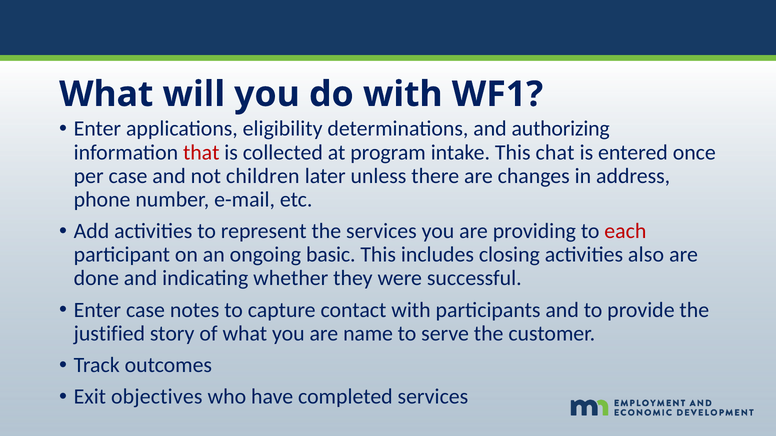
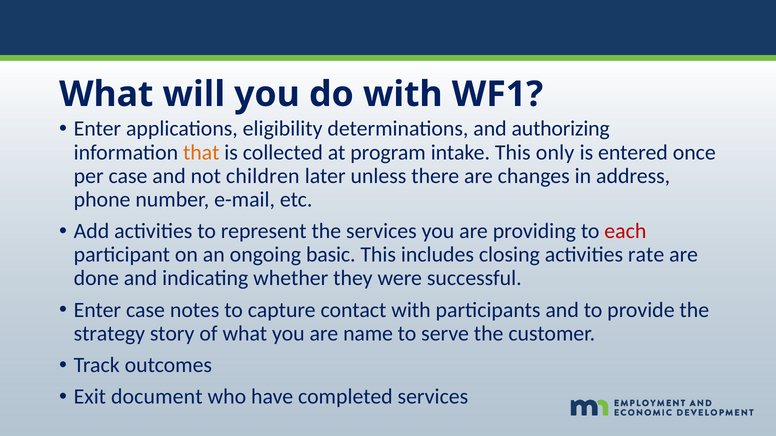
that colour: red -> orange
chat: chat -> only
also: also -> rate
justified: justified -> strategy
objectives: objectives -> document
